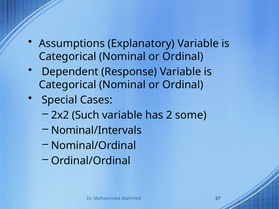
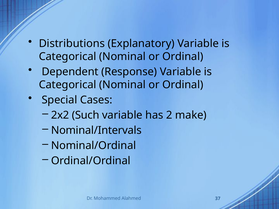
Assumptions: Assumptions -> Distributions
some: some -> make
